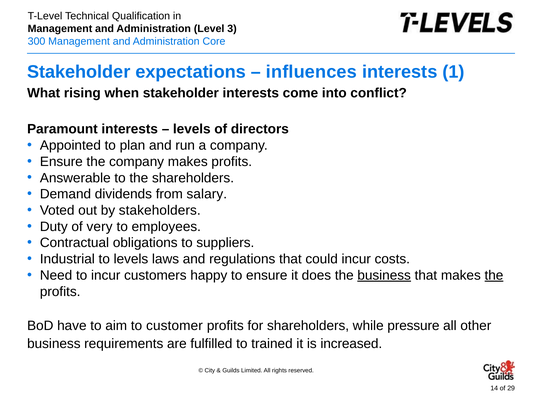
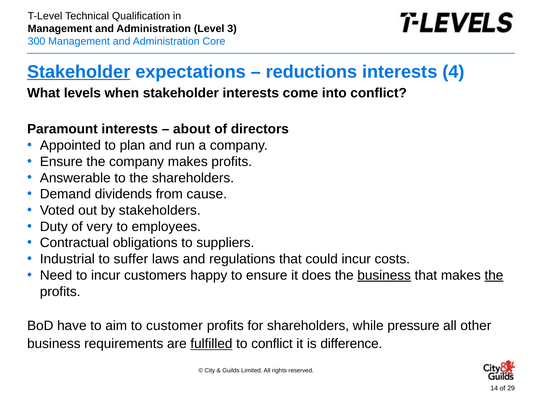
Stakeholder at (79, 72) underline: none -> present
influences: influences -> reductions
1: 1 -> 4
rising: rising -> levels
levels at (192, 129): levels -> about
salary: salary -> cause
to levels: levels -> suffer
fulfilled underline: none -> present
to trained: trained -> conflict
increased: increased -> difference
